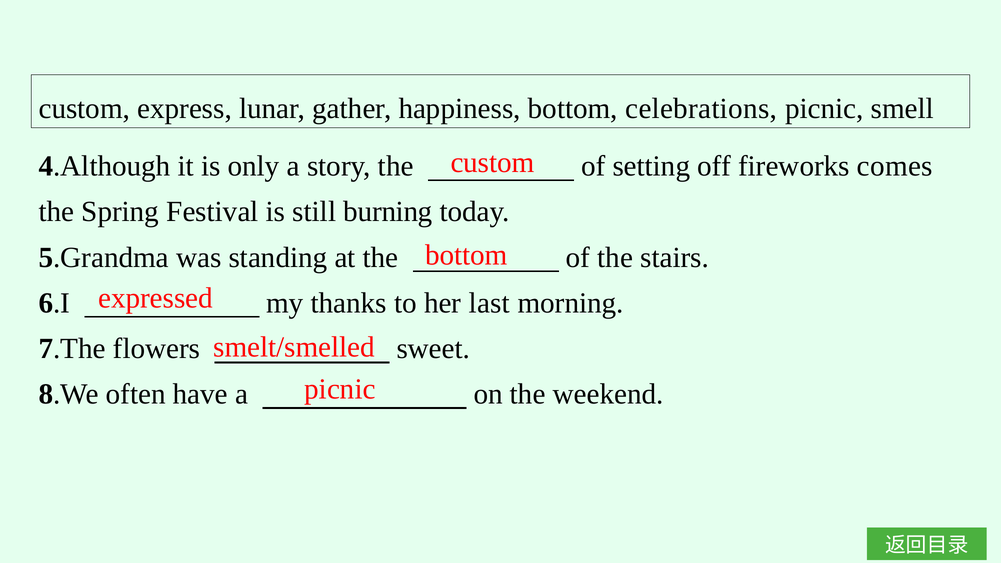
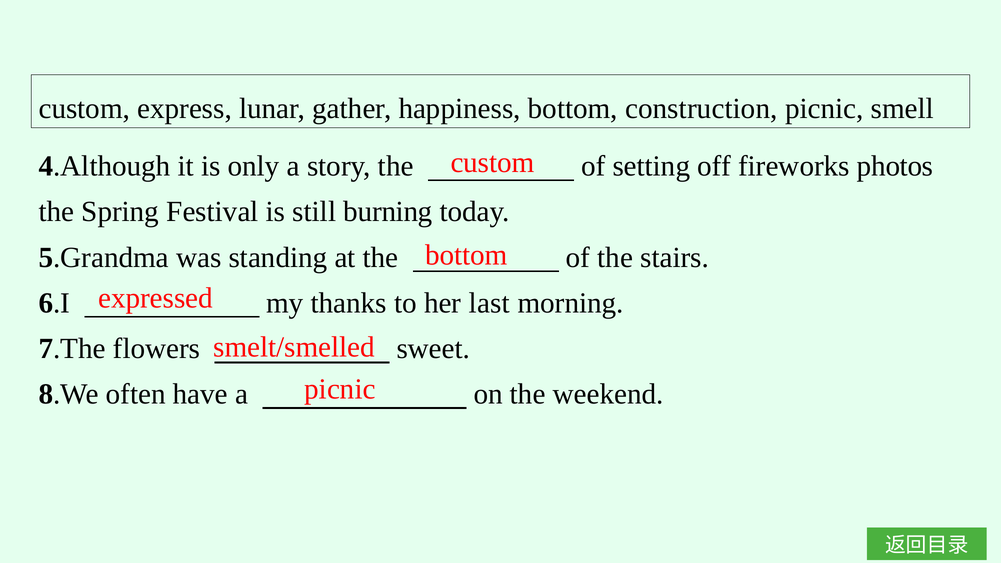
celebrations: celebrations -> construction
comes: comes -> photos
